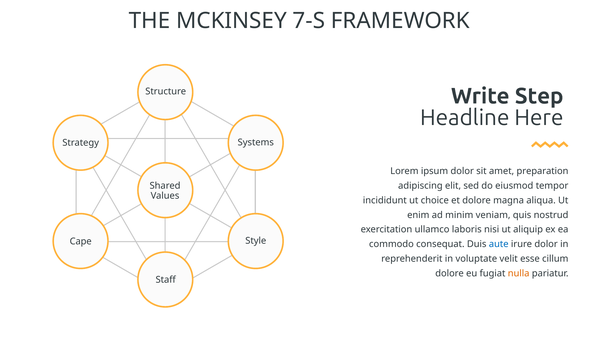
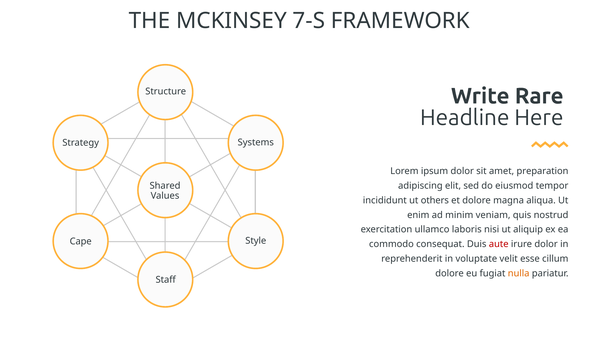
Step: Step -> Rare
choice: choice -> others
aute colour: blue -> red
